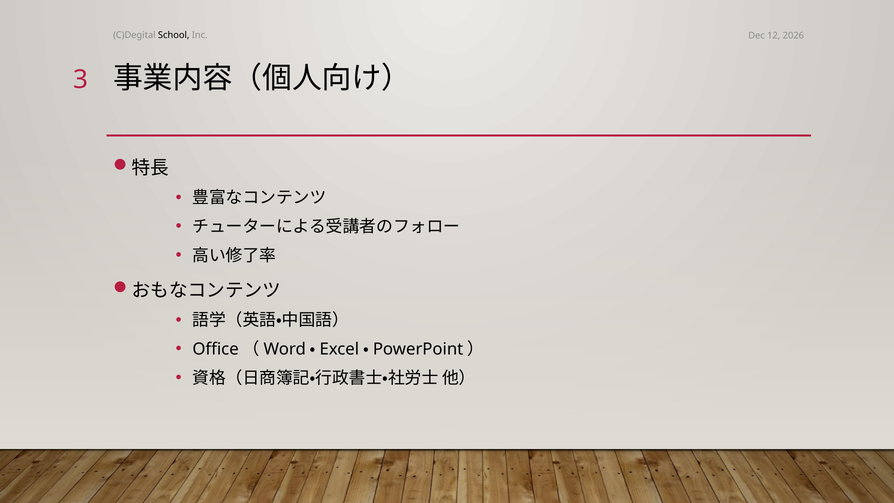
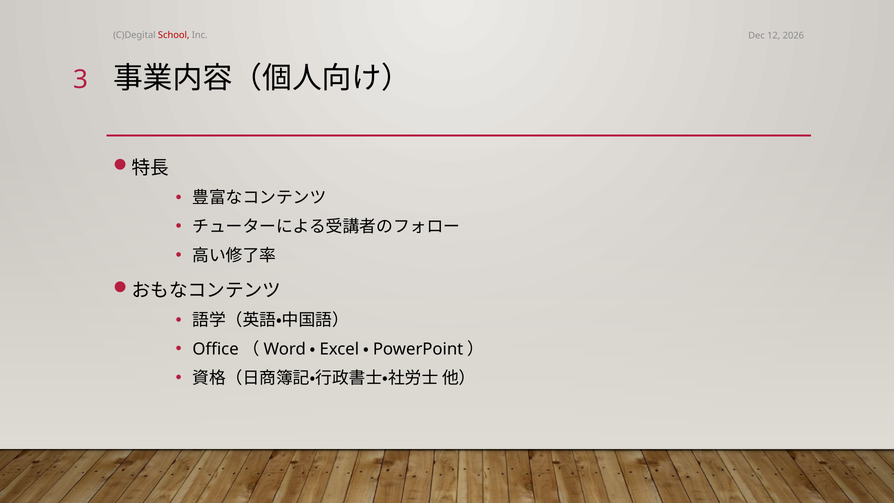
School colour: black -> red
